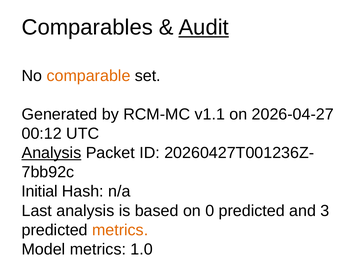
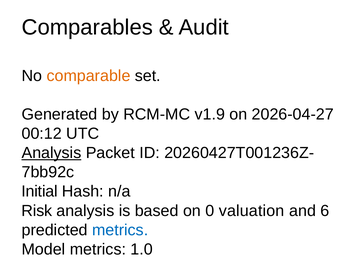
Audit underline: present -> none
v1.1: v1.1 -> v1.9
Last: Last -> Risk
0 predicted: predicted -> valuation
3: 3 -> 6
metrics at (120, 230) colour: orange -> blue
